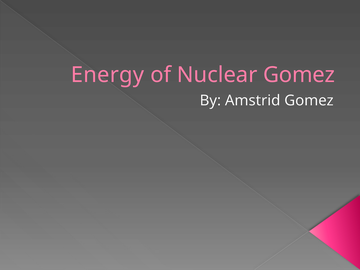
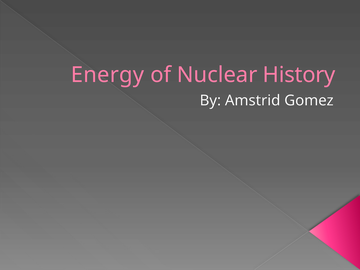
Nuclear Gomez: Gomez -> History
